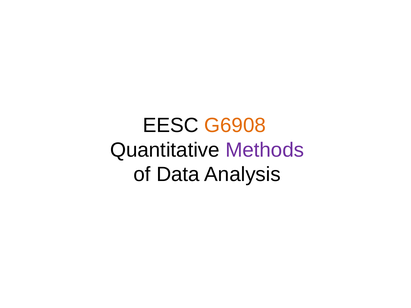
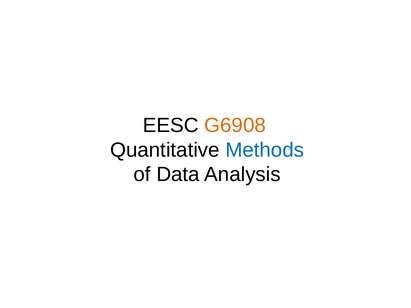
Methods colour: purple -> blue
